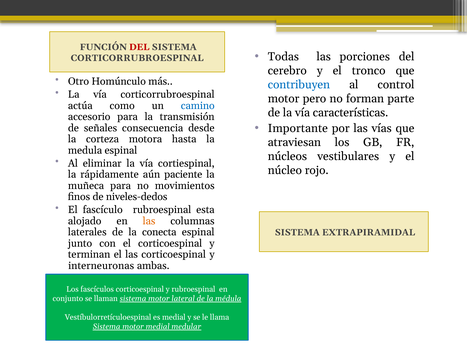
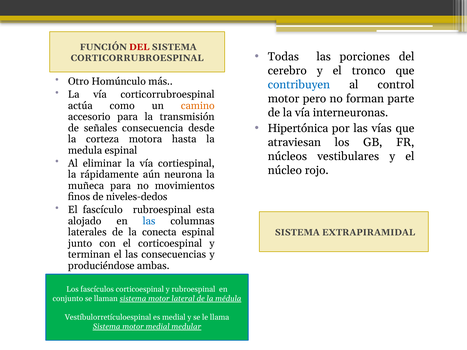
camino colour: blue -> orange
características: características -> interneuronas
Importante: Importante -> Hipertónica
paciente: paciente -> neurona
las at (149, 221) colour: orange -> blue
las corticoespinal: corticoespinal -> consecuencias
interneuronas: interneuronas -> produciéndose
